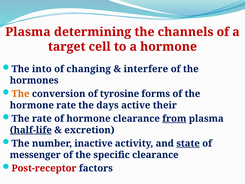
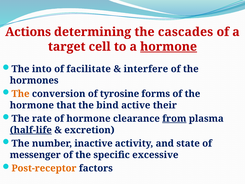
Plasma at (28, 32): Plasma -> Actions
channels: channels -> cascades
hormone at (169, 47) underline: none -> present
changing: changing -> facilitate
hormone rate: rate -> that
days: days -> bind
state underline: present -> none
specific clearance: clearance -> excessive
Post-receptor colour: red -> orange
